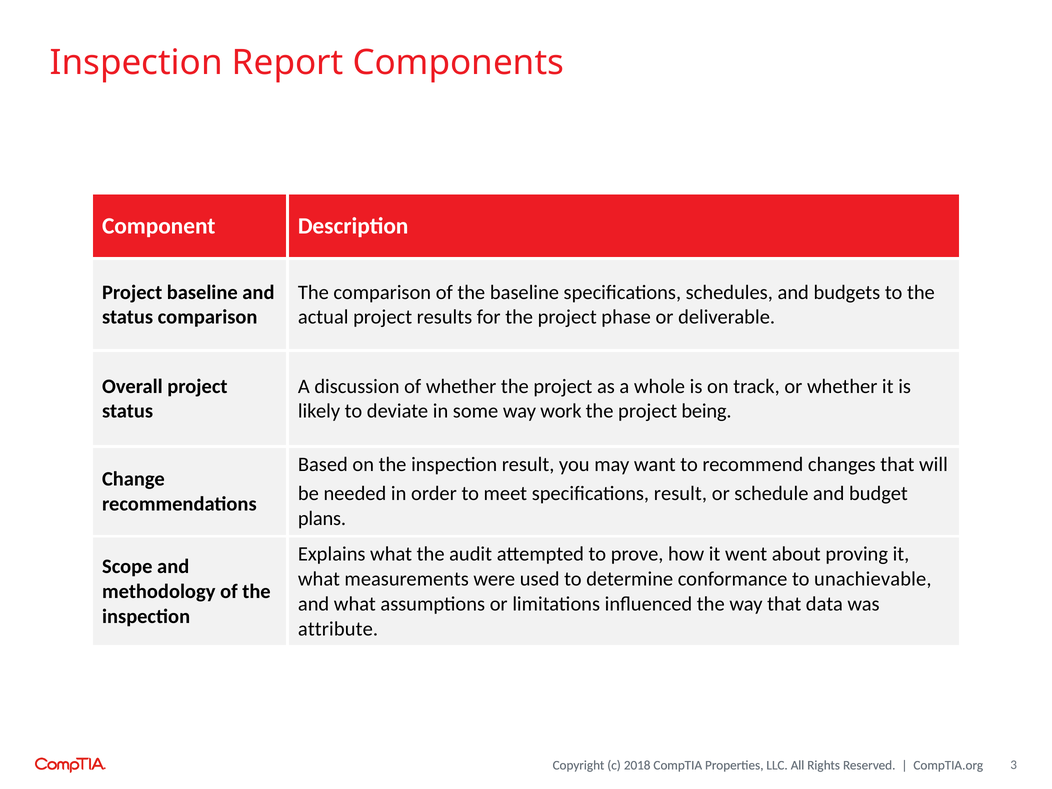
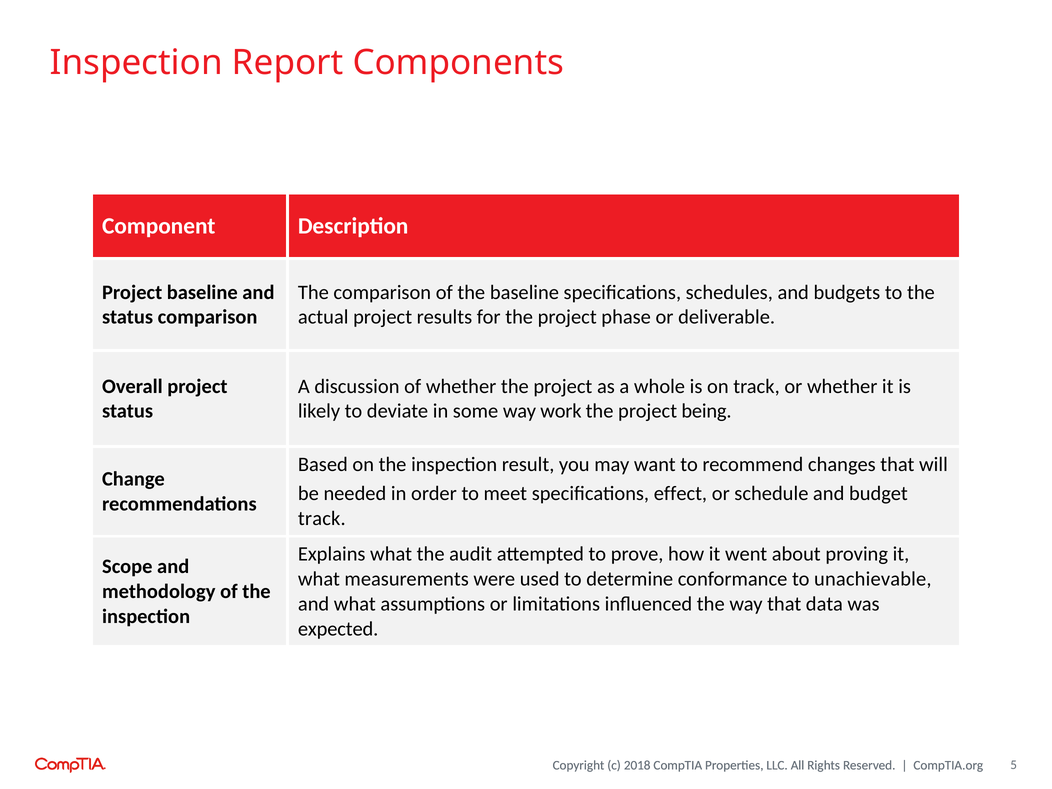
specifications result: result -> effect
plans at (322, 519): plans -> track
attribute: attribute -> expected
3: 3 -> 5
